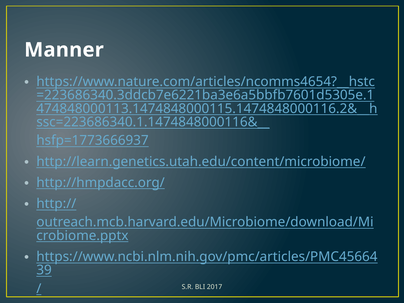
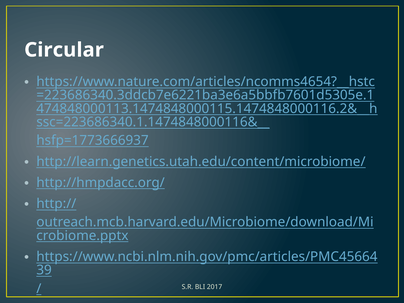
Manner: Manner -> Circular
